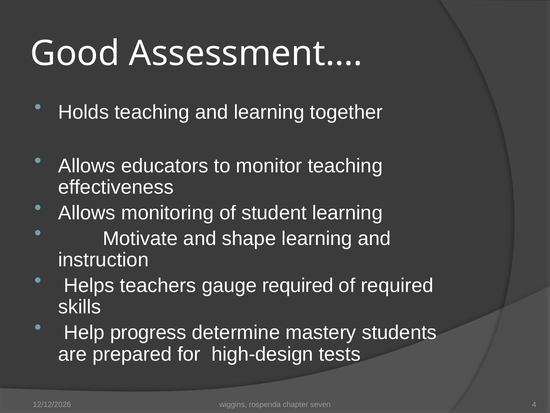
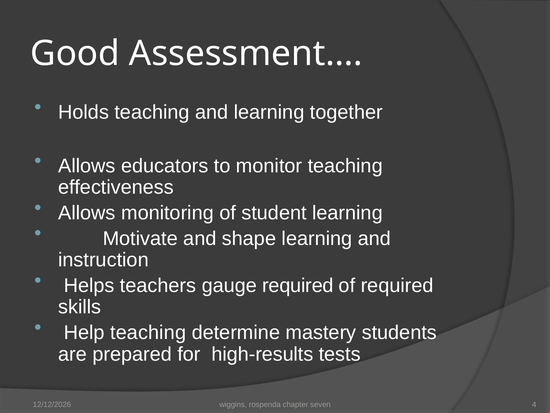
Help progress: progress -> teaching
high-design: high-design -> high-results
